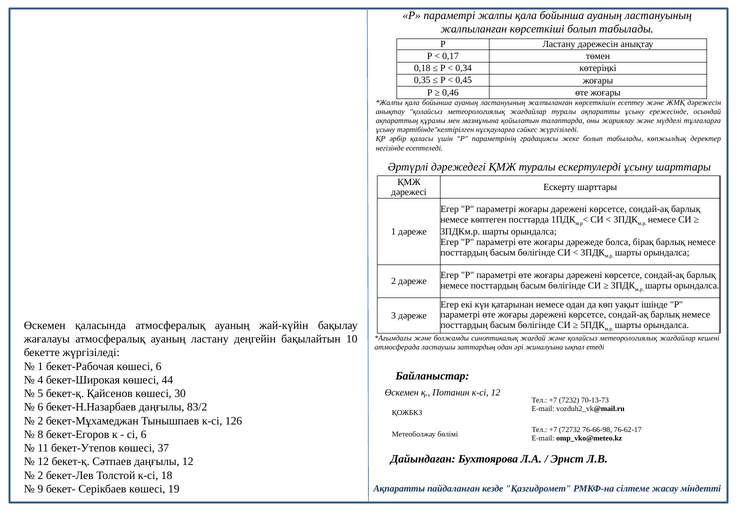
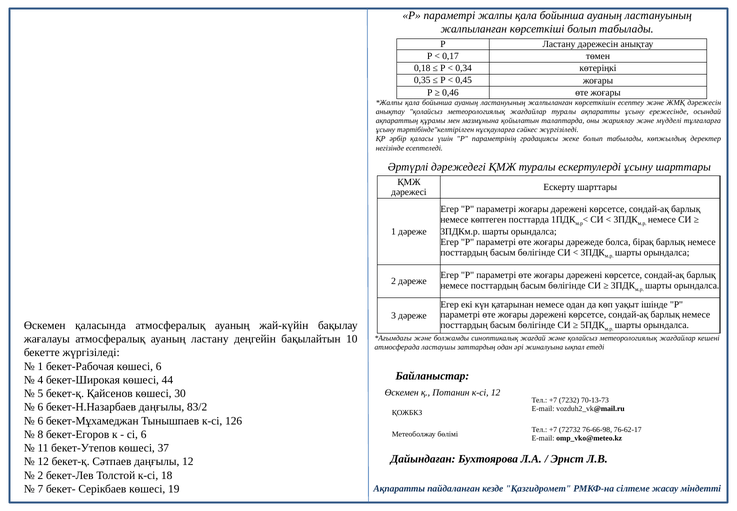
2 at (40, 420): 2 -> 6
9: 9 -> 7
